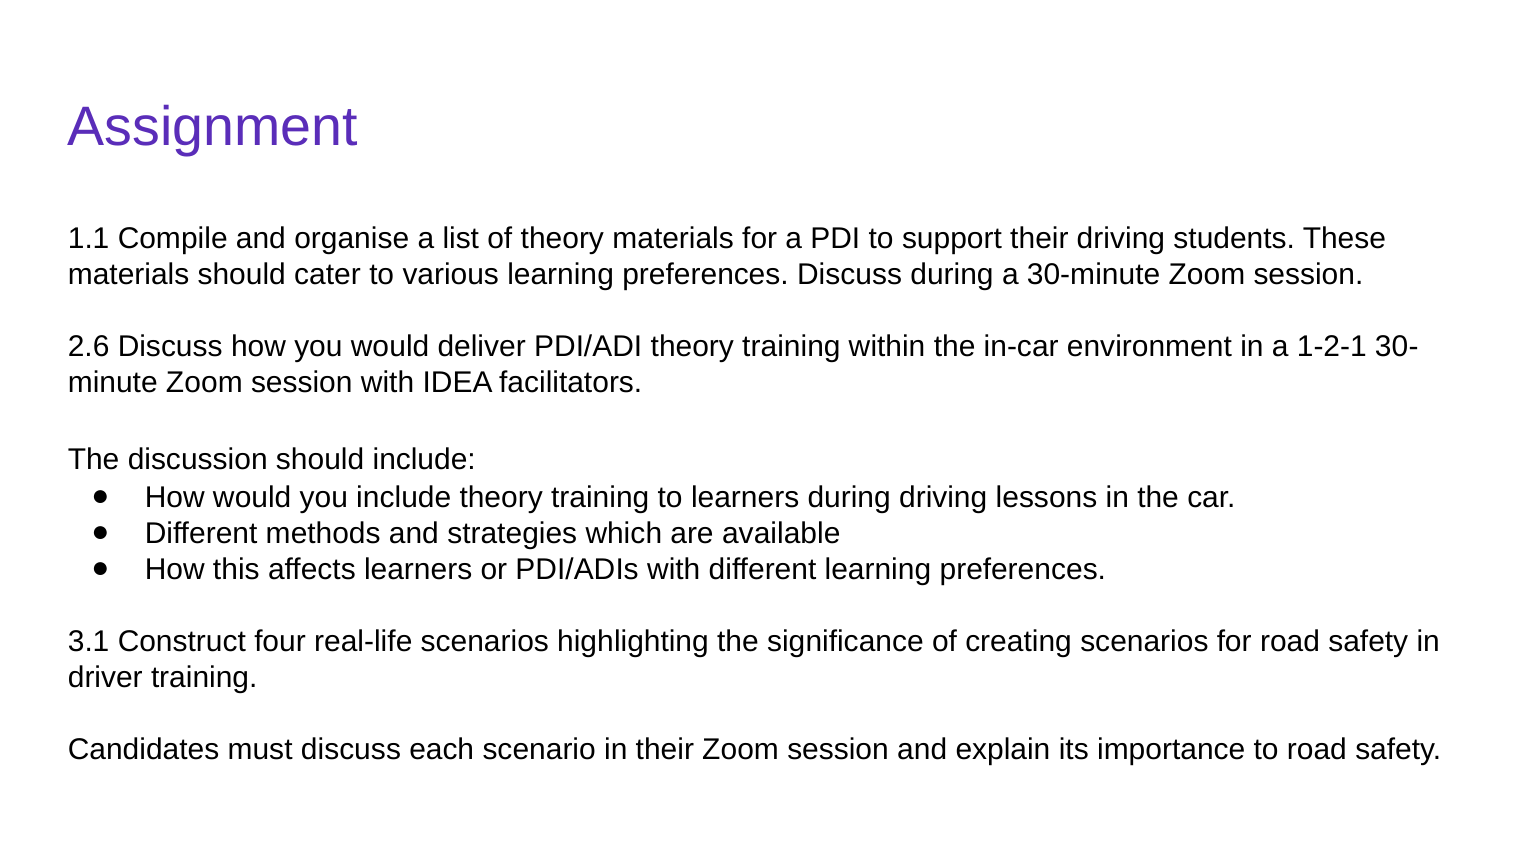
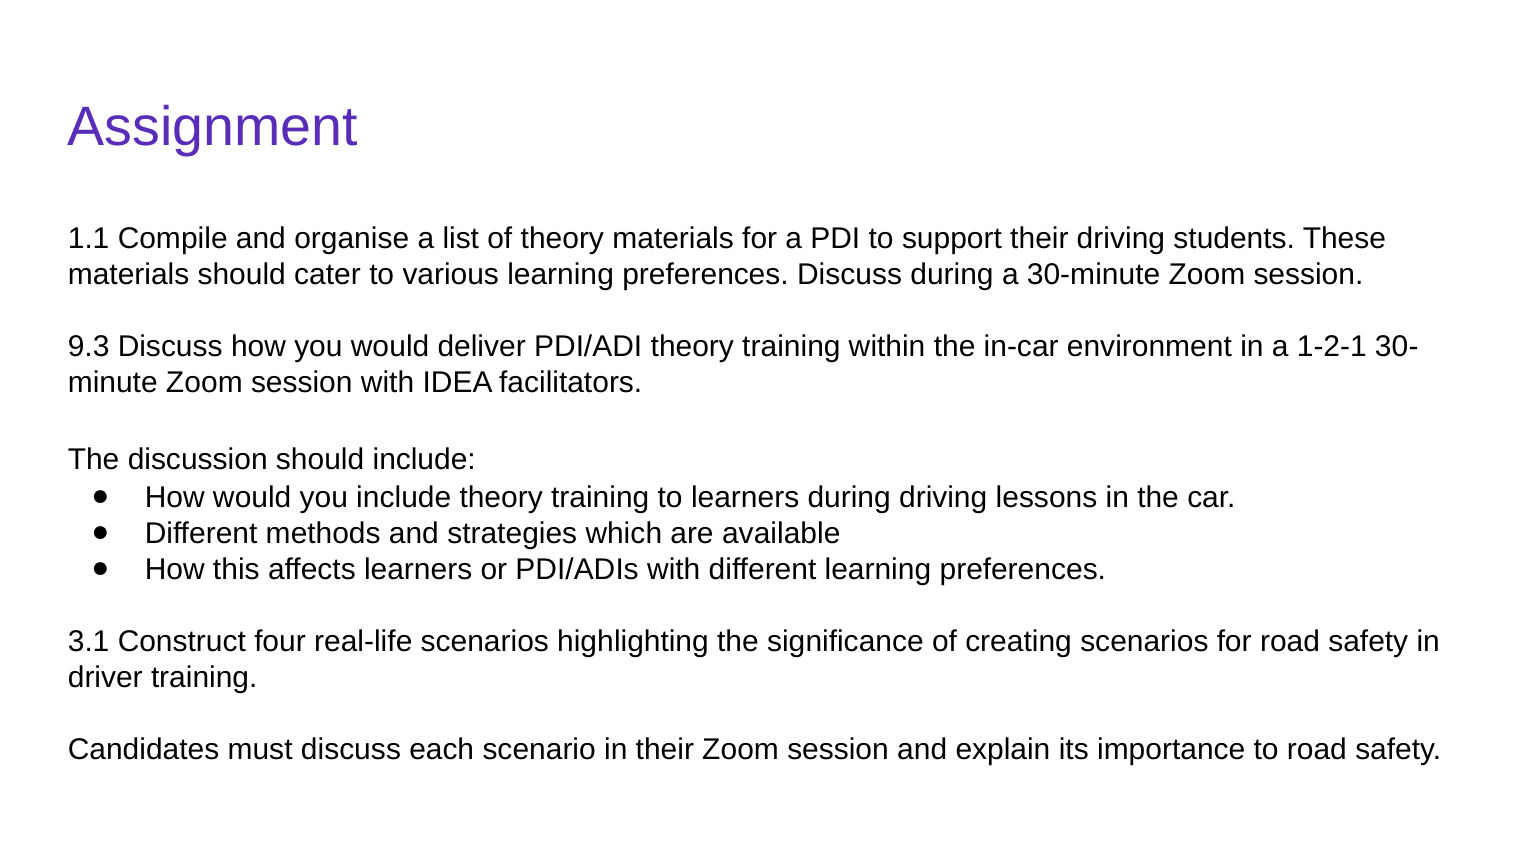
2.6: 2.6 -> 9.3
